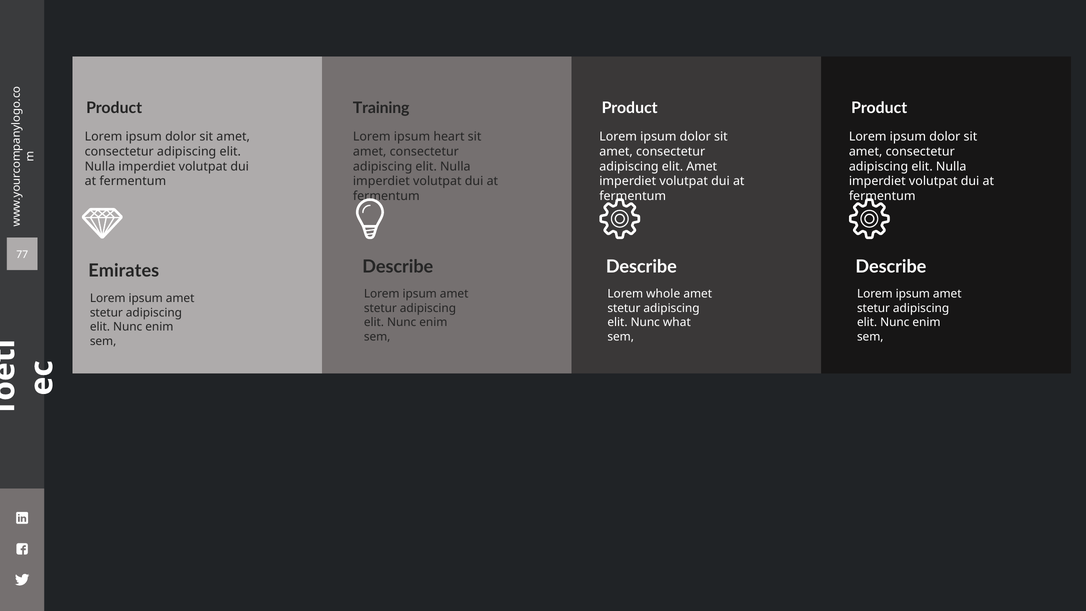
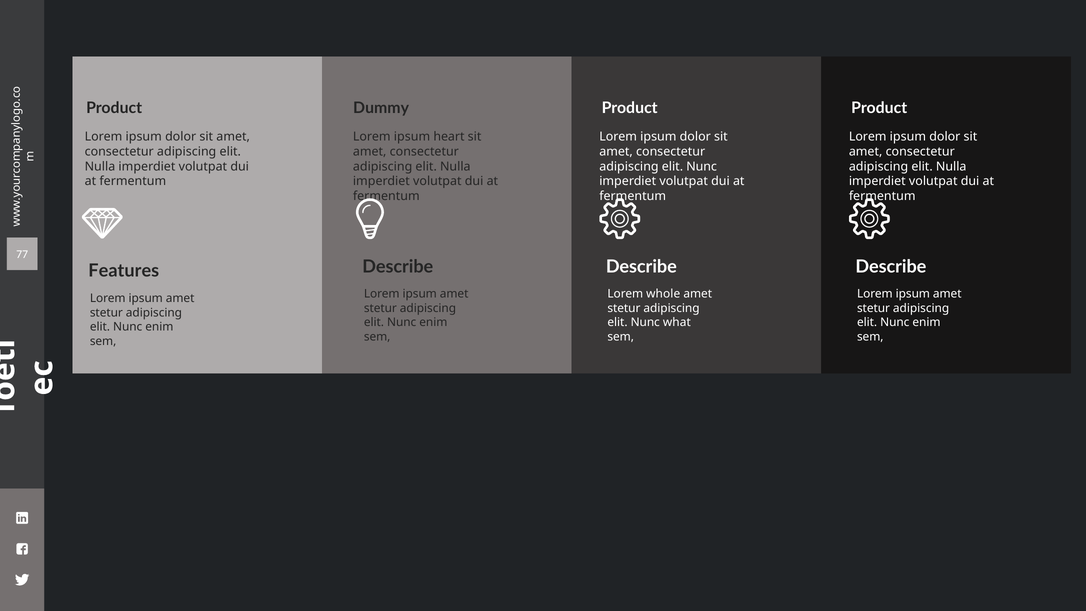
Training: Training -> Dummy
Amet at (702, 166): Amet -> Nunc
Emirates: Emirates -> Features
